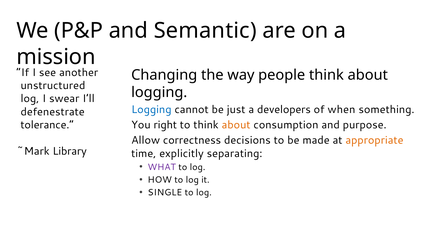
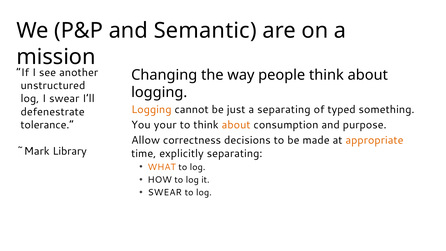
Logging at (151, 110) colour: blue -> orange
a developers: developers -> separating
when: when -> typed
right: right -> your
WHAT colour: purple -> orange
SINGLE at (165, 193): SINGLE -> SWEAR
